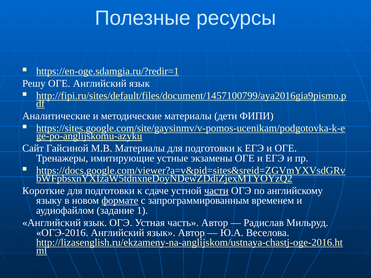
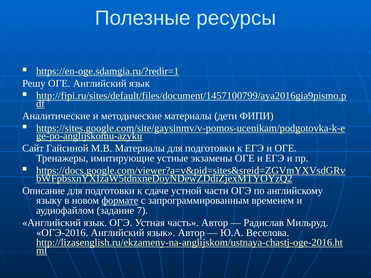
Короткие: Короткие -> Описание
части underline: present -> none
1: 1 -> 7
